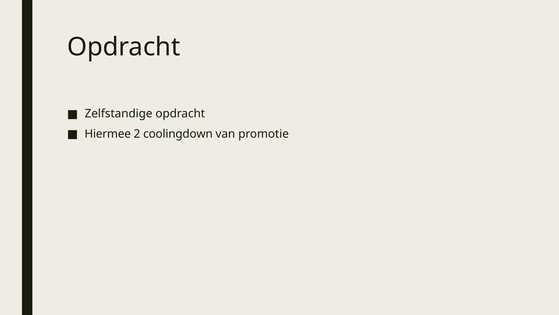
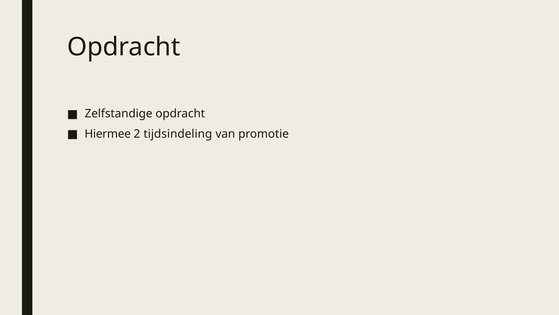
coolingdown: coolingdown -> tijdsindeling
